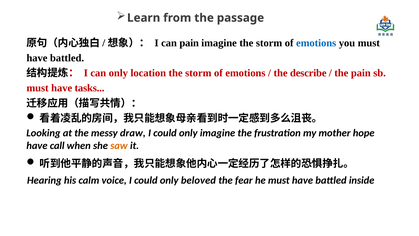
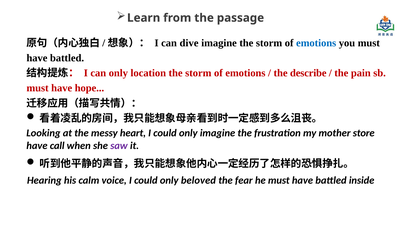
can pain: pain -> dive
tasks: tasks -> hope
draw: draw -> heart
hope: hope -> store
saw colour: orange -> purple
